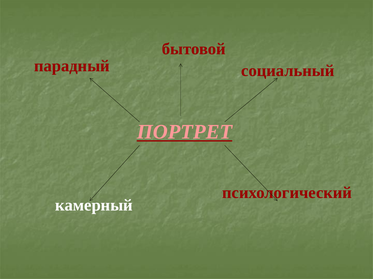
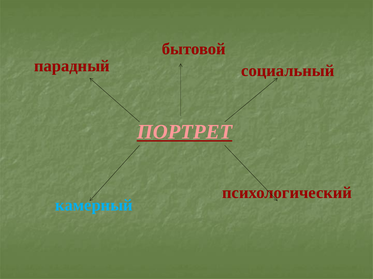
камерный colour: white -> light blue
